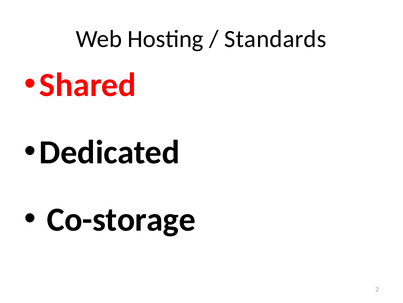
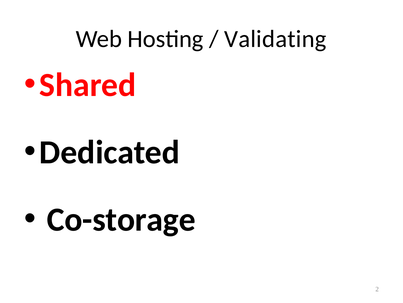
Standards: Standards -> Validating
